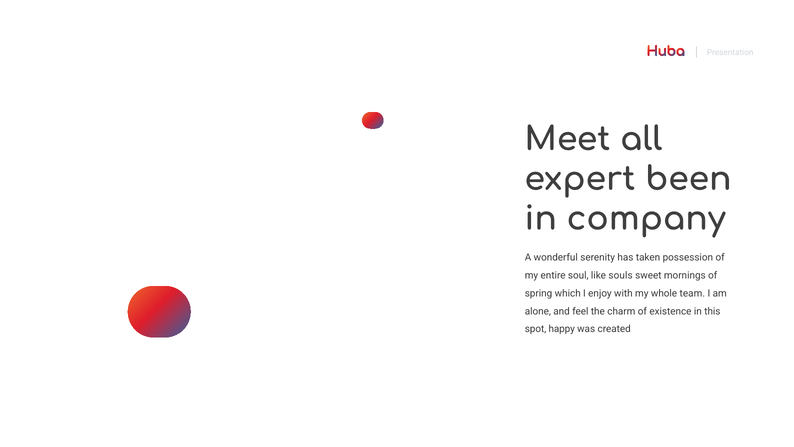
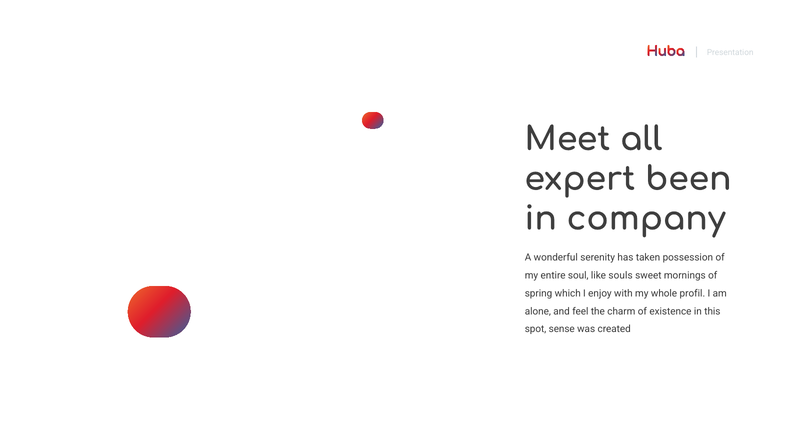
team: team -> profil
happy: happy -> sense
